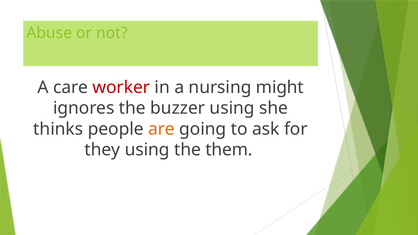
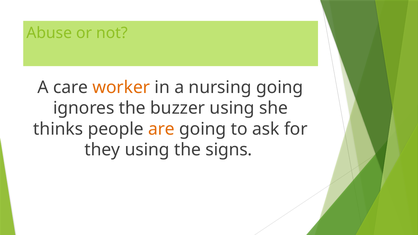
worker colour: red -> orange
nursing might: might -> going
them: them -> signs
